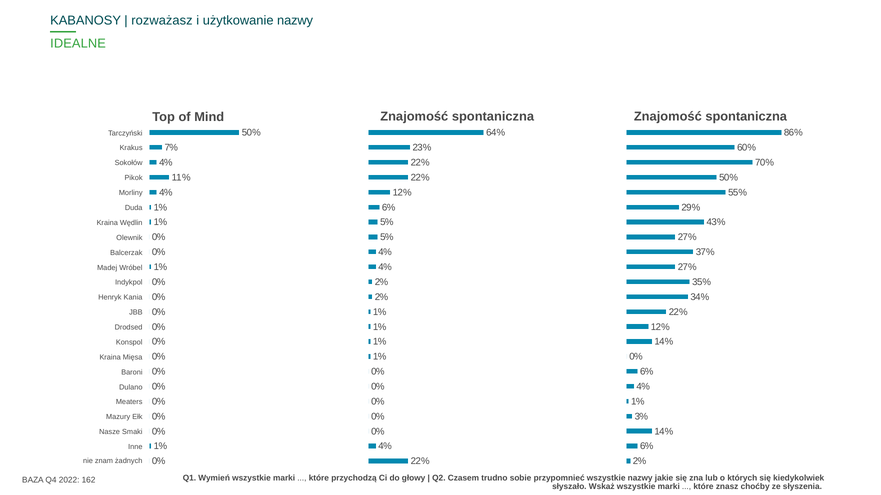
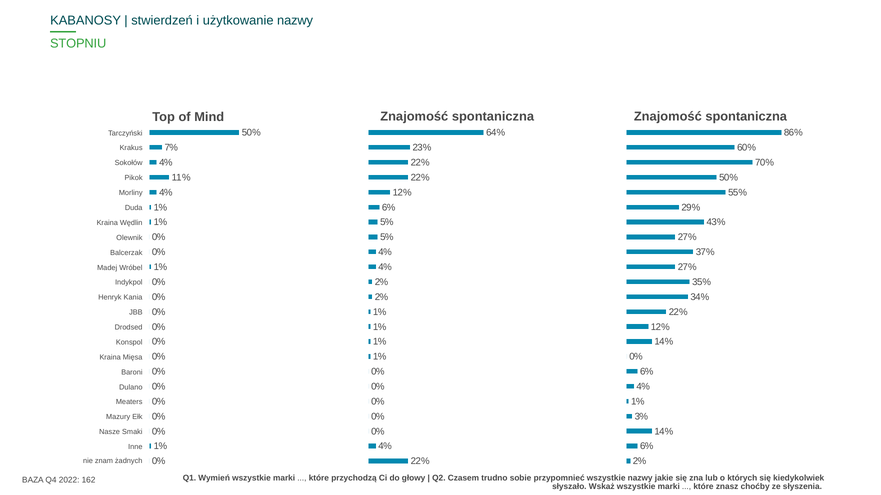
rozważasz: rozważasz -> stwierdzeń
IDEALNE: IDEALNE -> STOPNIU
